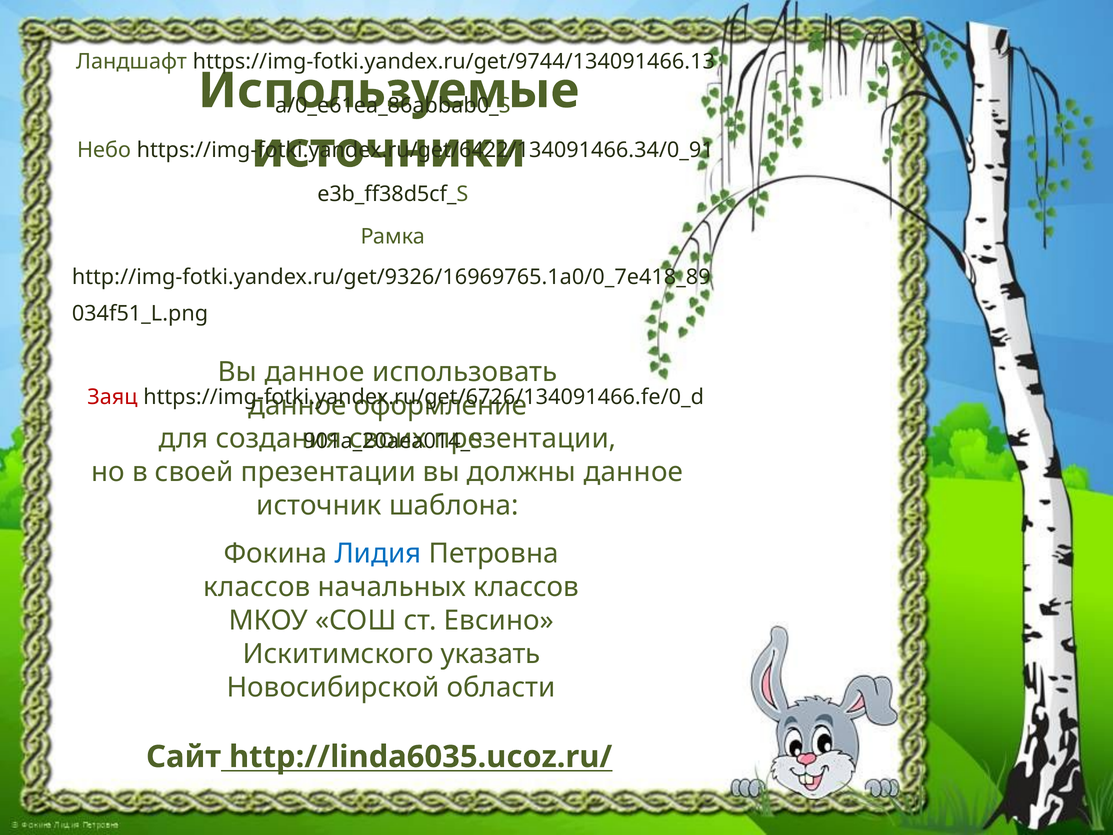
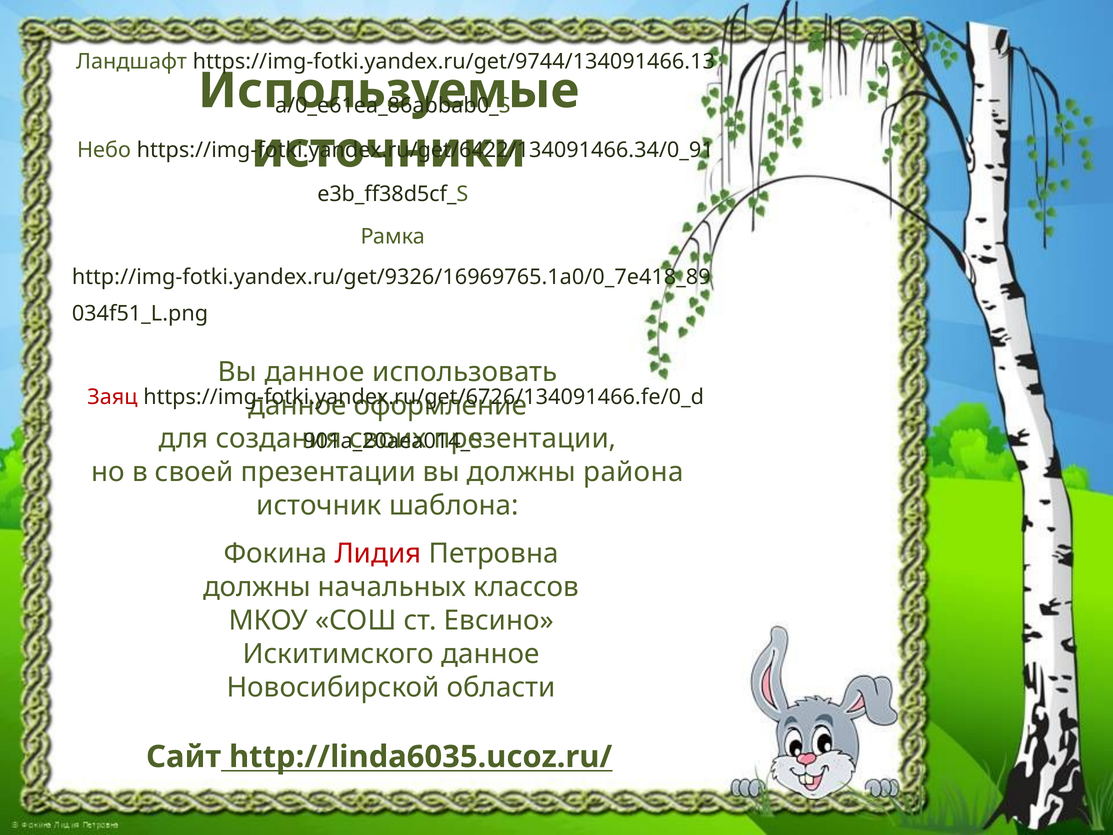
должны данное: данное -> района
Лидия colour: blue -> red
классов at (257, 587): классов -> должны
Искитимского указать: указать -> данное
